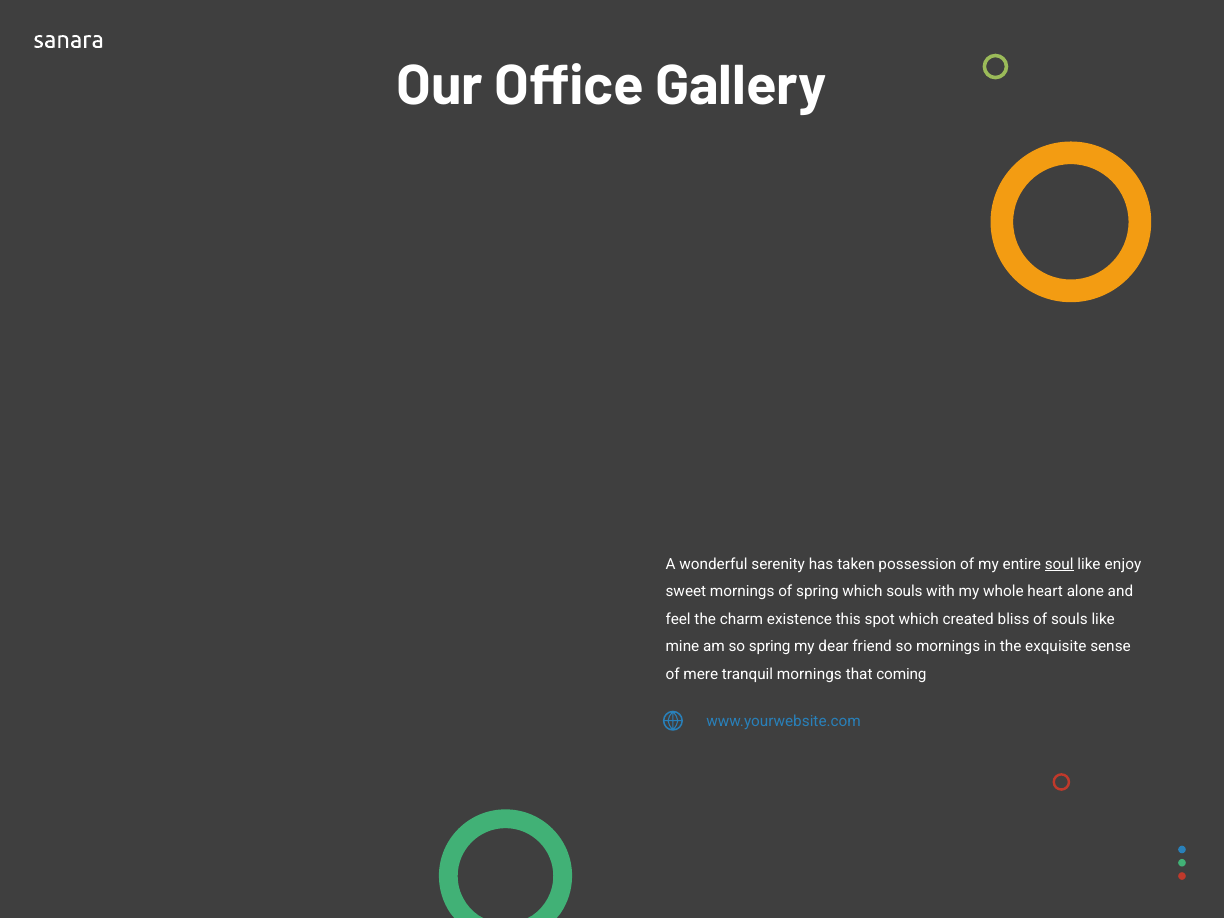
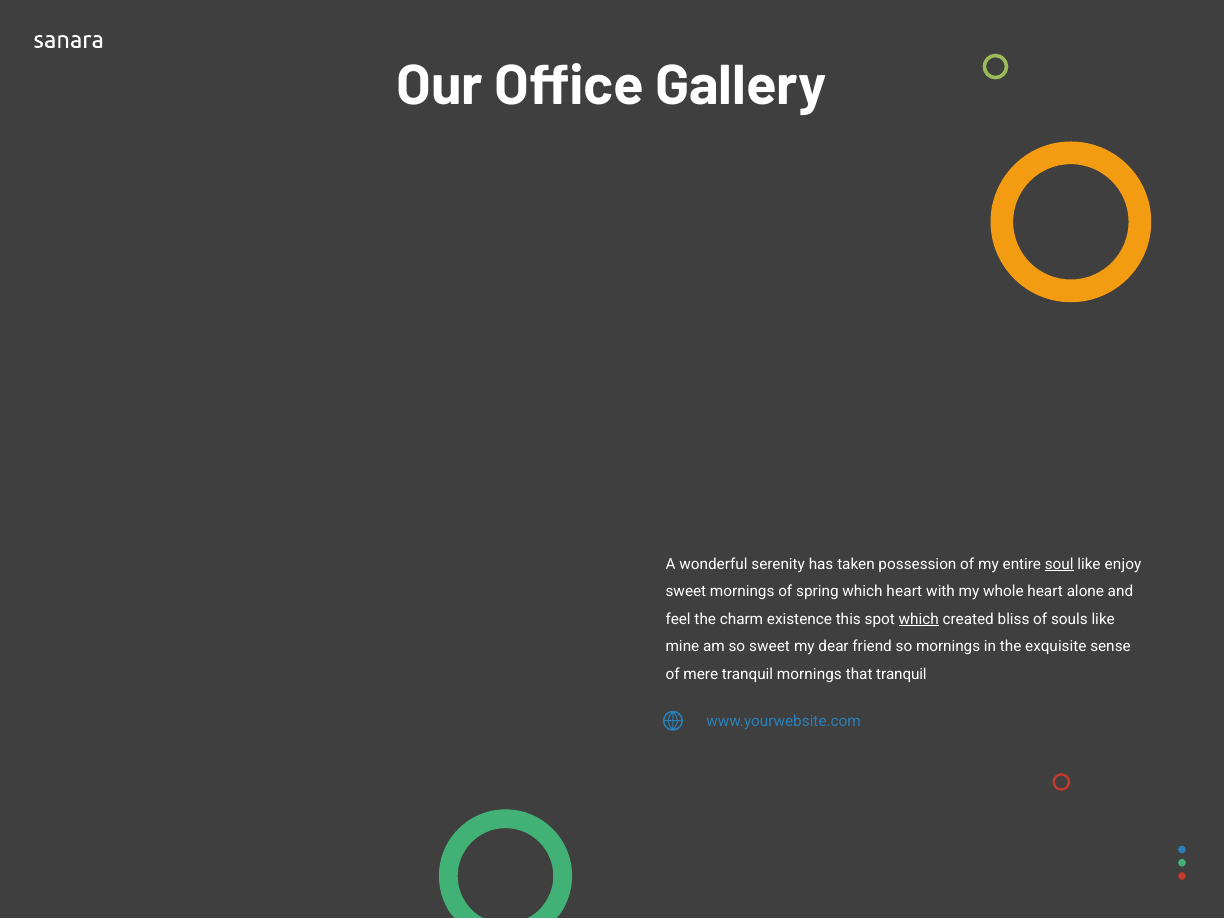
which souls: souls -> heart
which at (919, 619) underline: none -> present
so spring: spring -> sweet
that coming: coming -> tranquil
